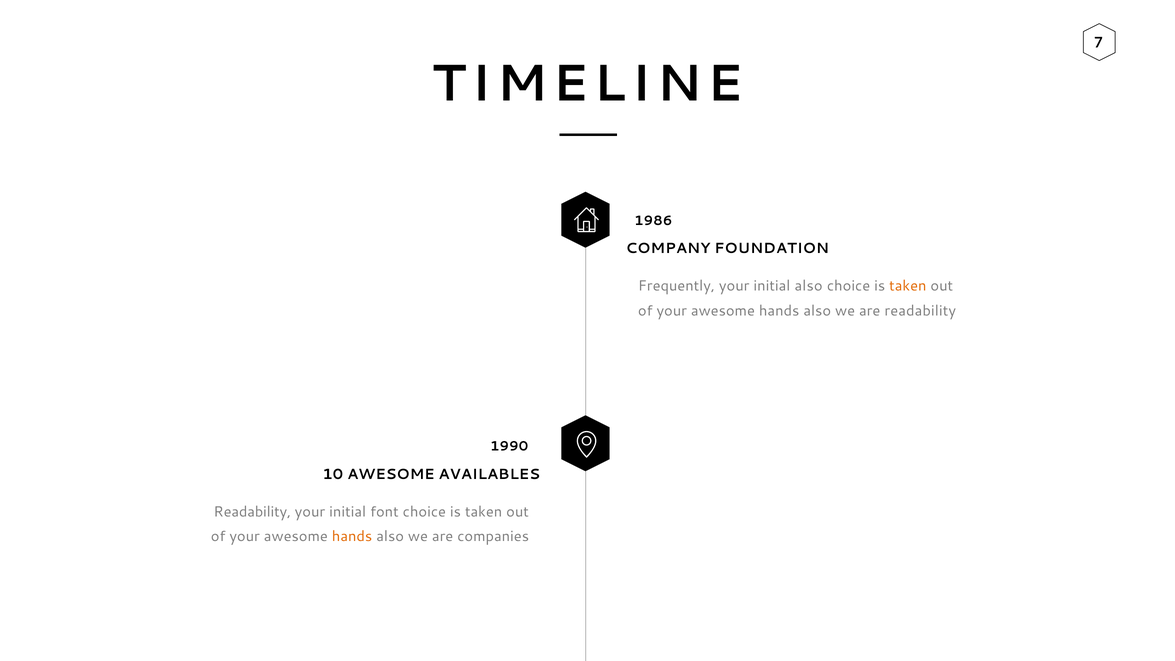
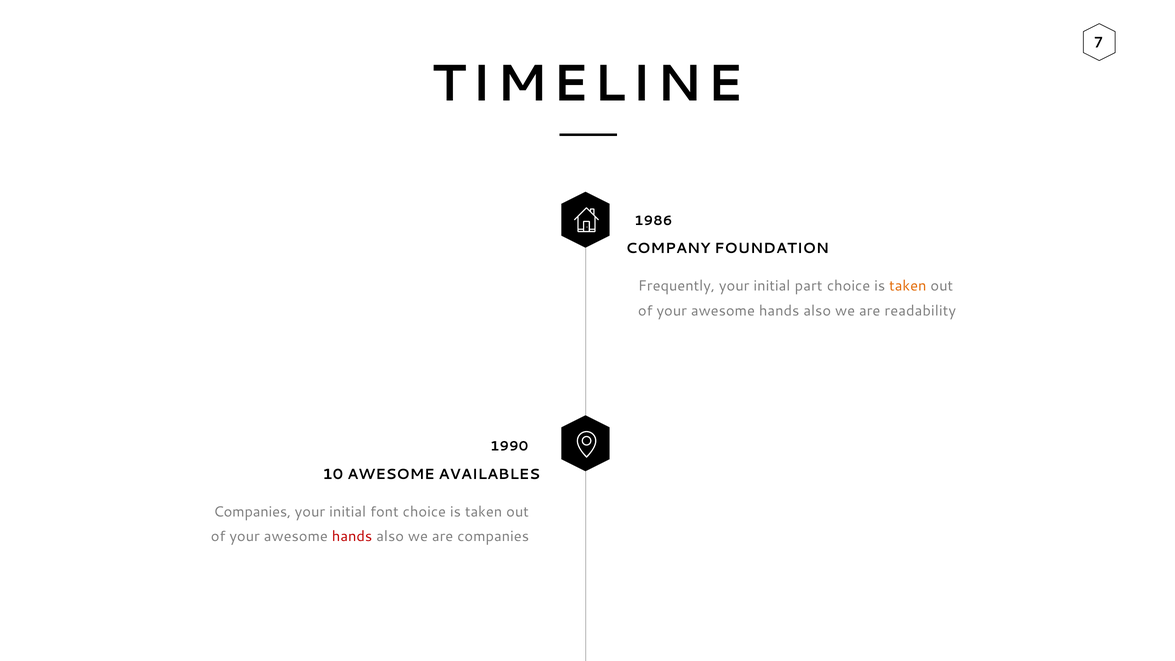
initial also: also -> part
Readability at (252, 512): Readability -> Companies
hands at (352, 537) colour: orange -> red
